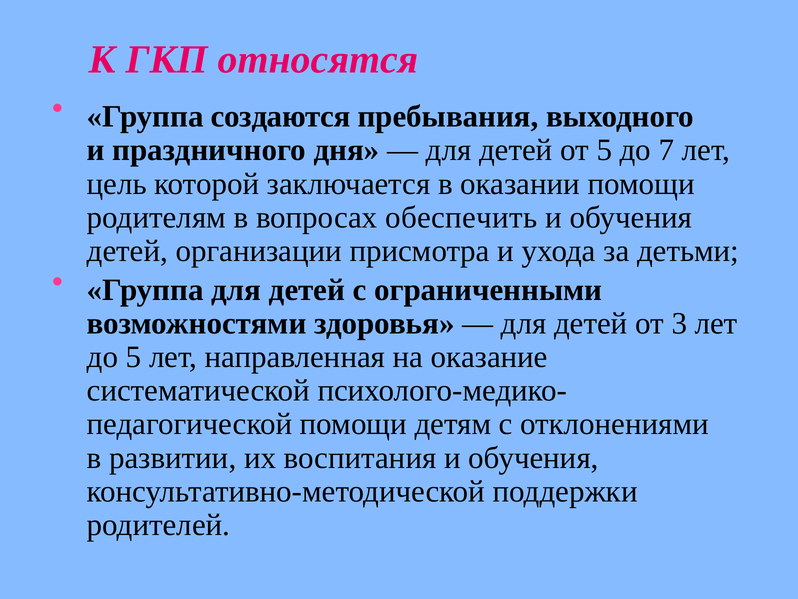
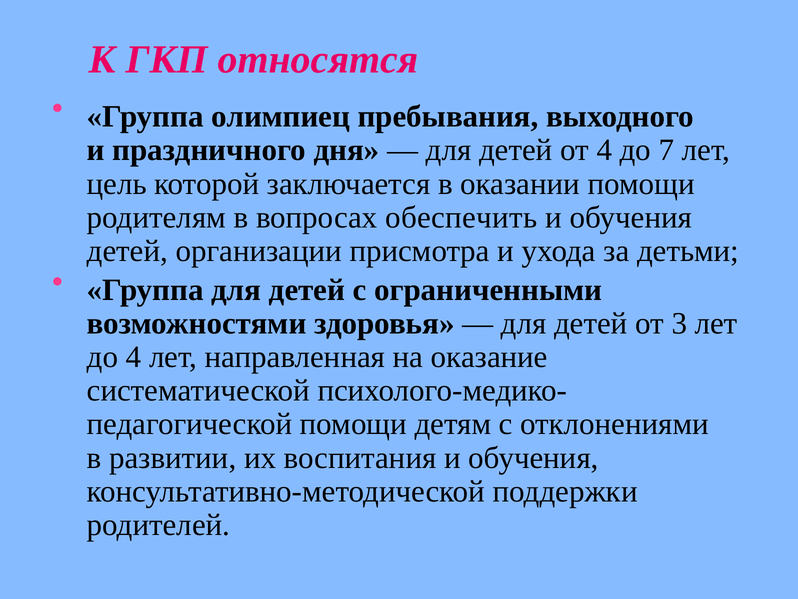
создаются: создаются -> олимпиец
от 5: 5 -> 4
до 5: 5 -> 4
